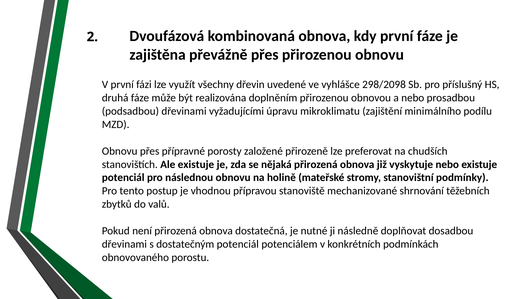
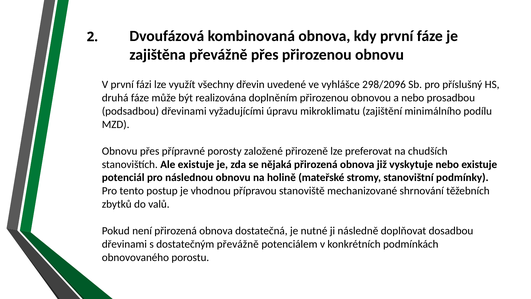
298/2098: 298/2098 -> 298/2096
dostatečným potenciál: potenciál -> převážně
